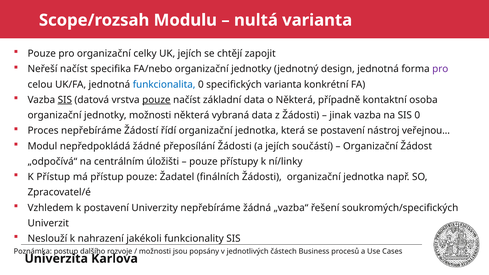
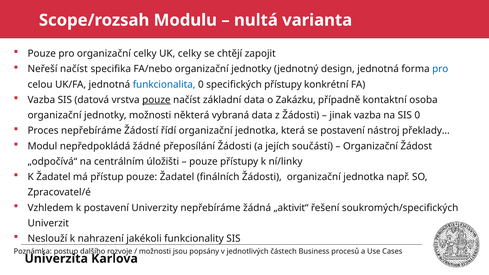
UK jejích: jejích -> celky
pro at (440, 69) colour: purple -> blue
specifických varianta: varianta -> přístupy
SIS at (65, 100) underline: present -> none
o Některá: Některá -> Zakázku
veřejnou: veřejnou -> překlady
K Přístup: Přístup -> Žadatel
„vazba“: „vazba“ -> „aktivit“
